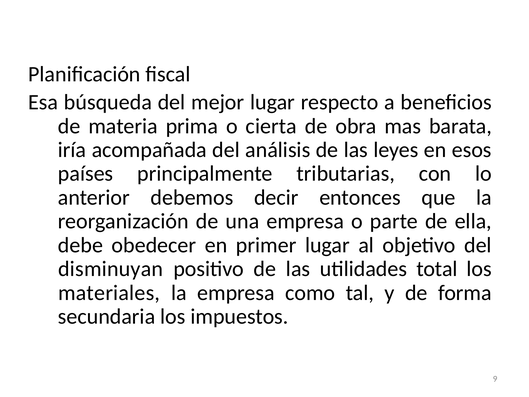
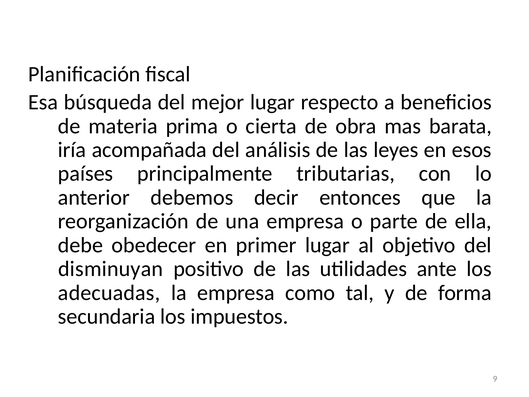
total: total -> ante
materiales: materiales -> adecuadas
